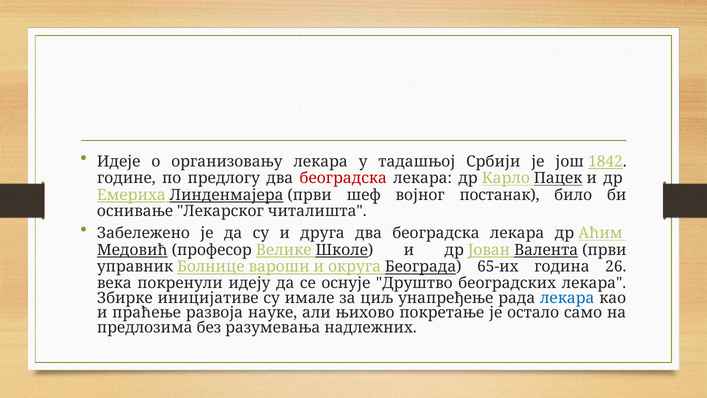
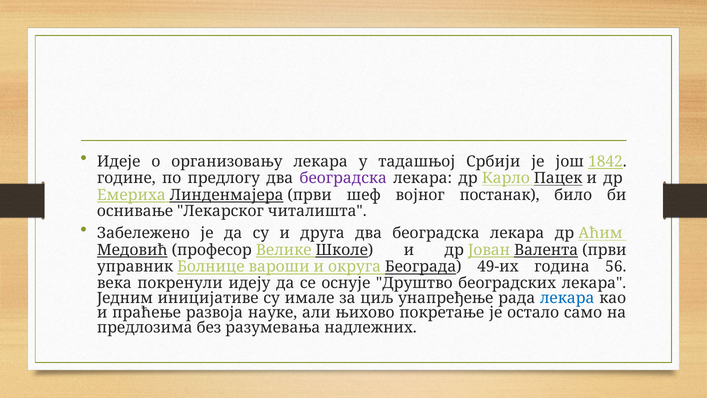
београдска at (343, 178) colour: red -> purple
65-их: 65-их -> 49-их
26: 26 -> 56
Збирке: Збирке -> Једним
